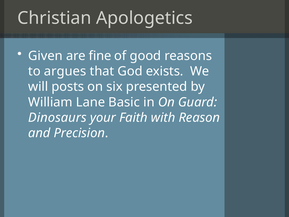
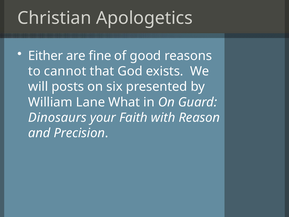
Given: Given -> Either
argues: argues -> cannot
Basic: Basic -> What
